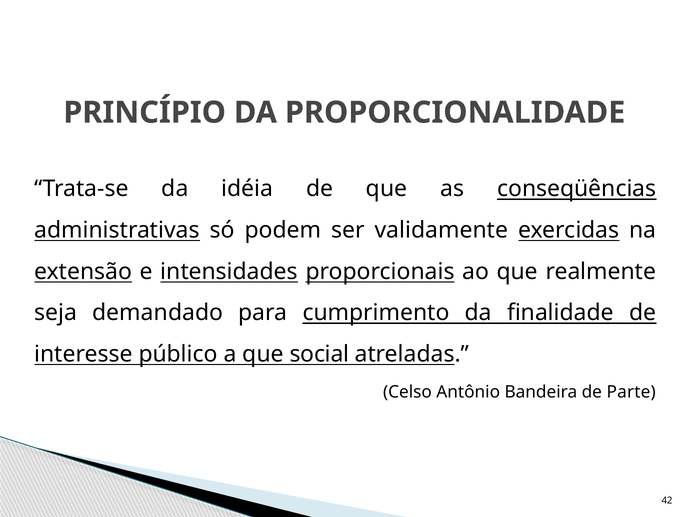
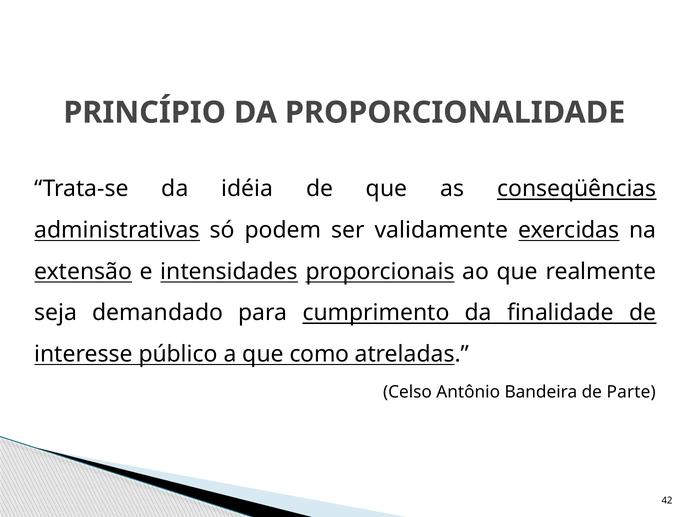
social: social -> como
